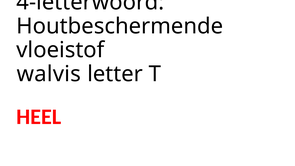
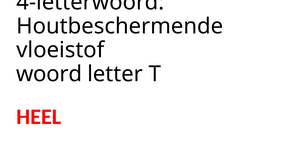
walvis: walvis -> woord
